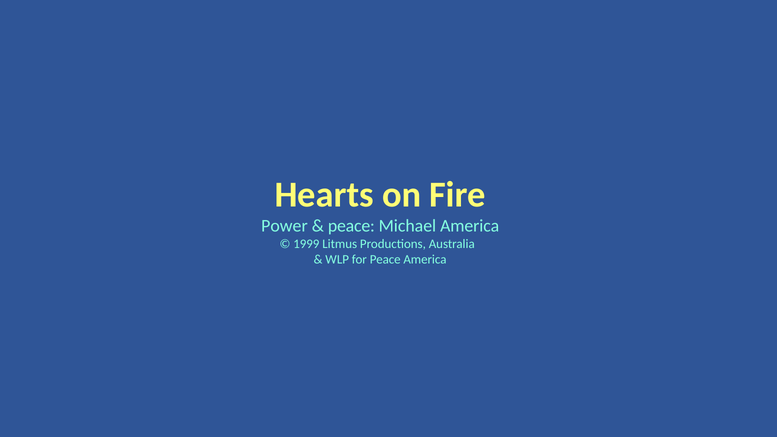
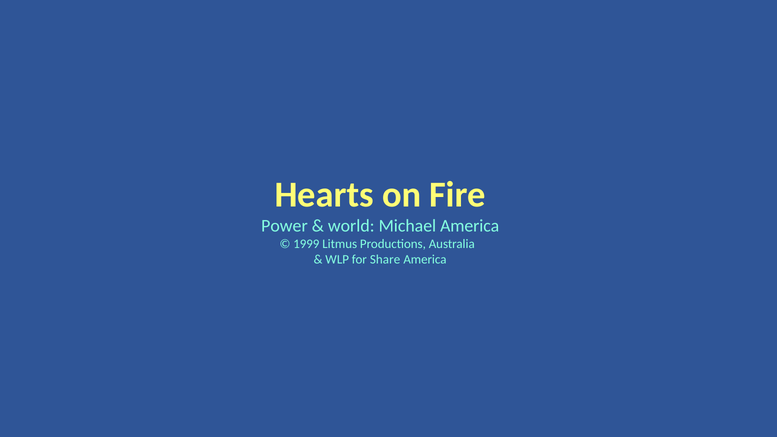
peace at (351, 226): peace -> world
for Peace: Peace -> Share
